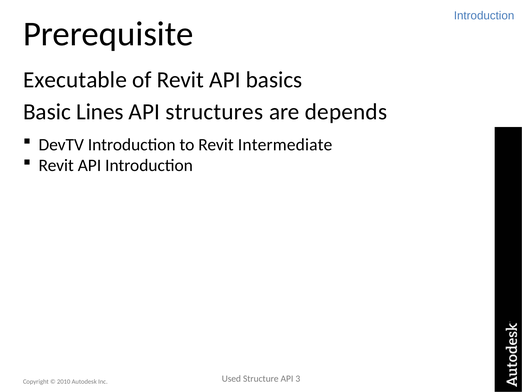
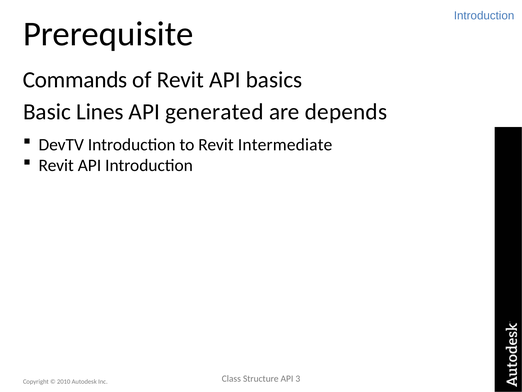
Executable: Executable -> Commands
structures: structures -> generated
Used: Used -> Class
